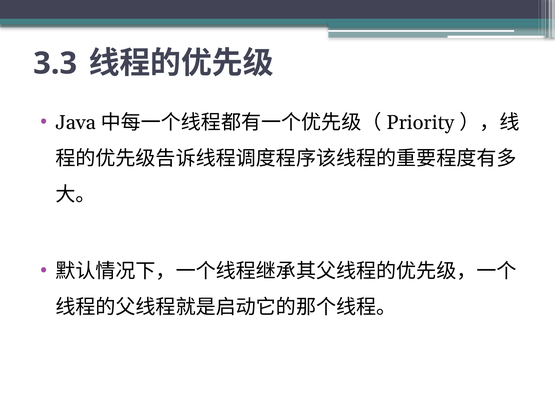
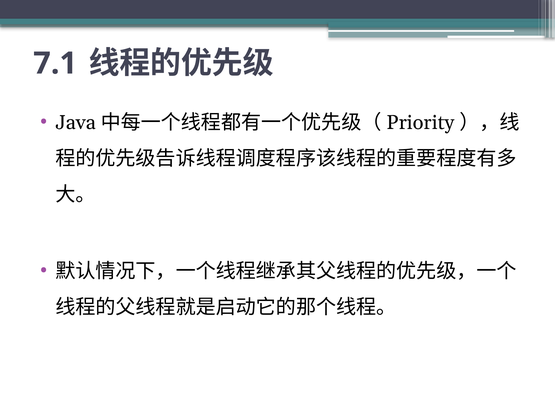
3.3: 3.3 -> 7.1
